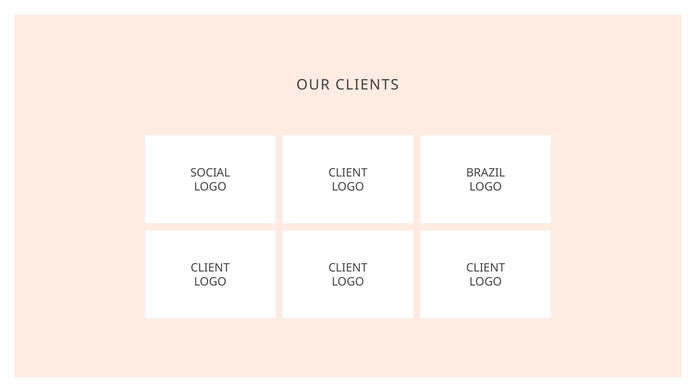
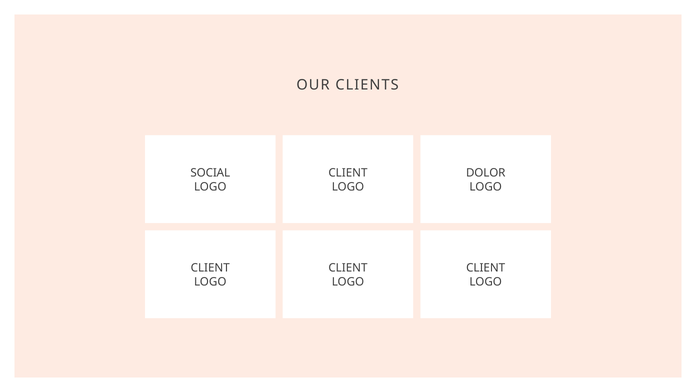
BRAZIL: BRAZIL -> DOLOR
